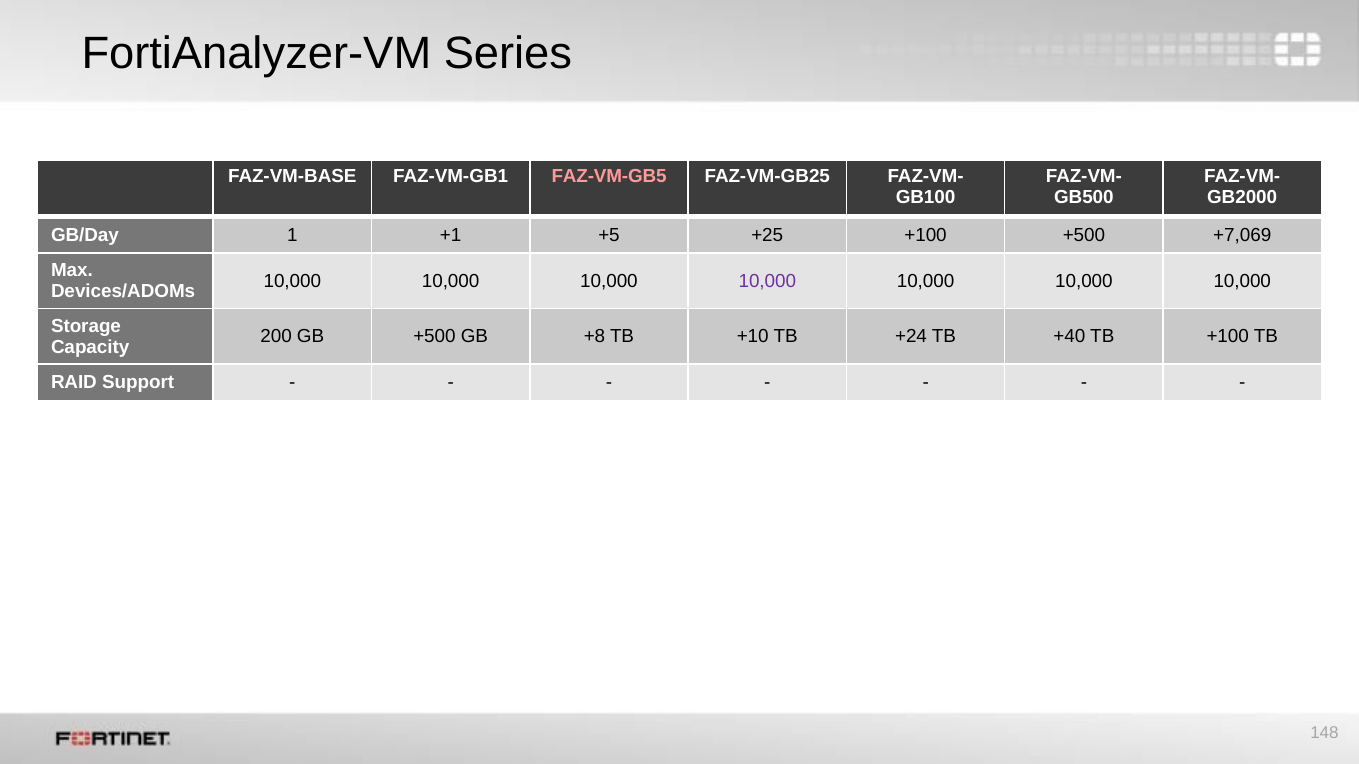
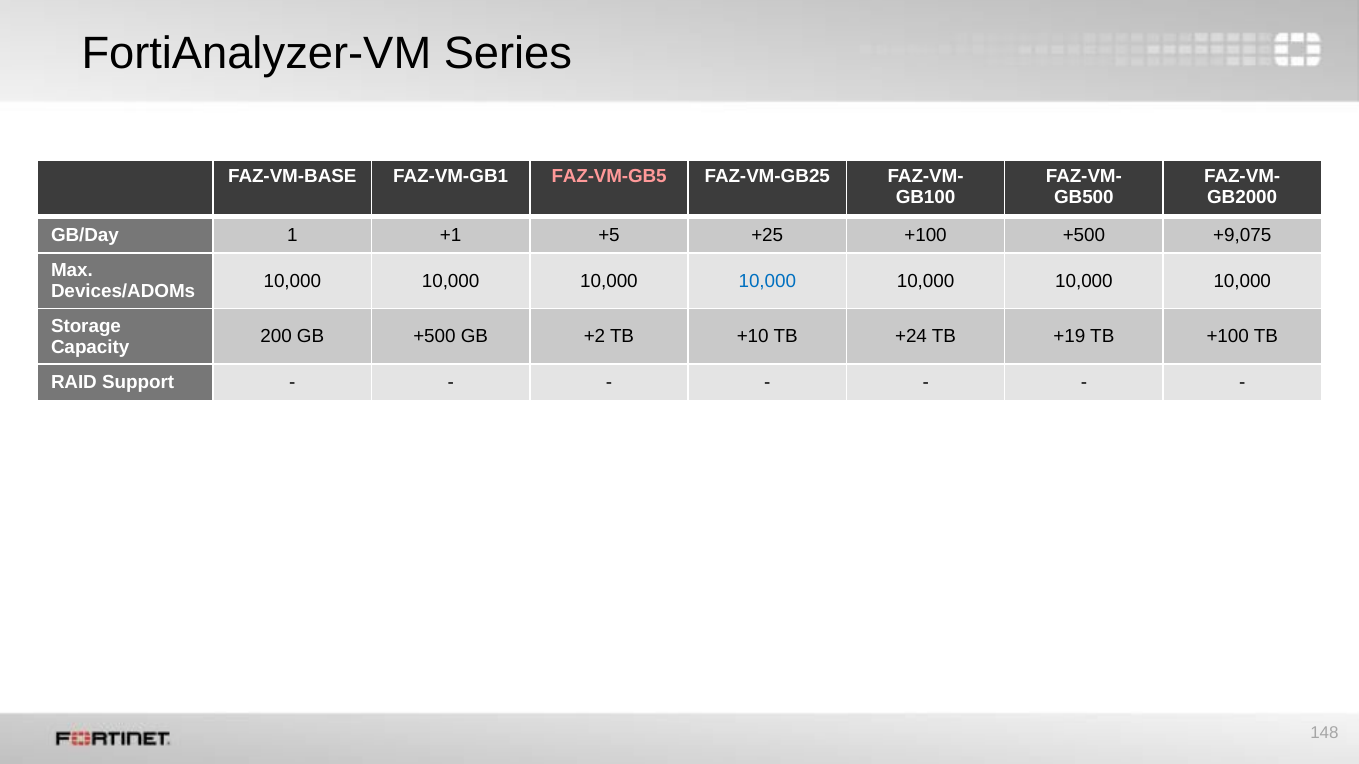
+7,069: +7,069 -> +9,075
10,000 at (767, 281) colour: purple -> blue
+8: +8 -> +2
+40: +40 -> +19
